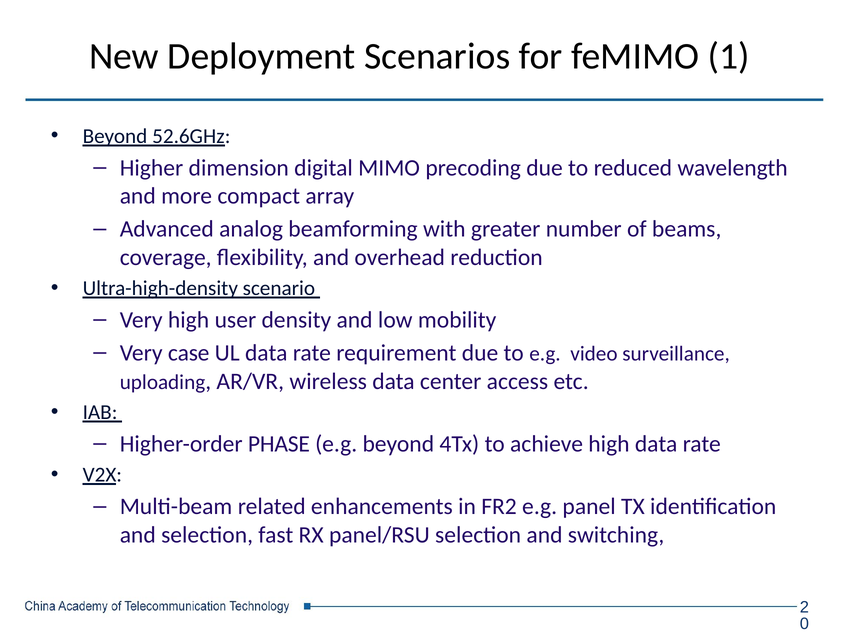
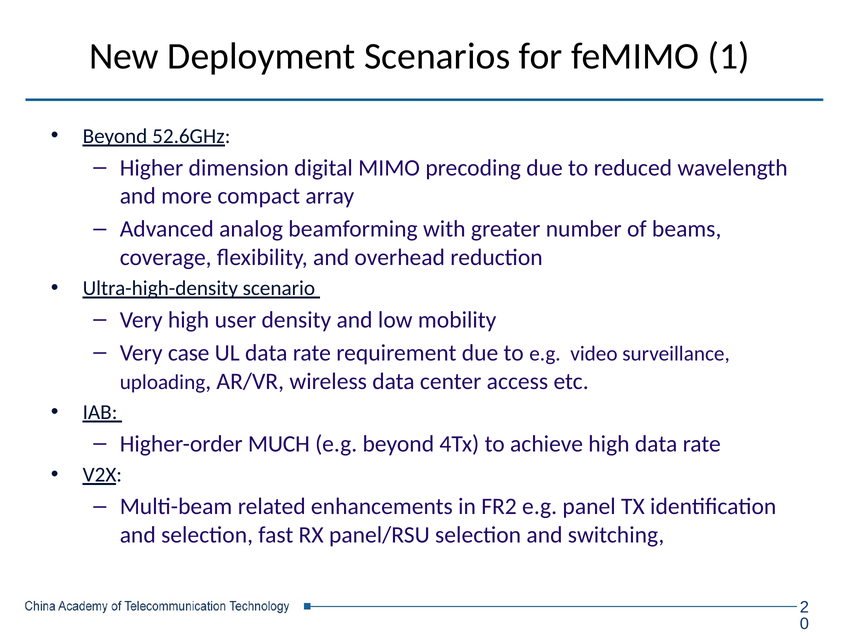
PHASE: PHASE -> MUCH
